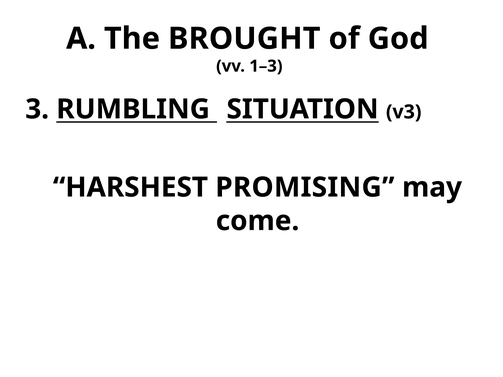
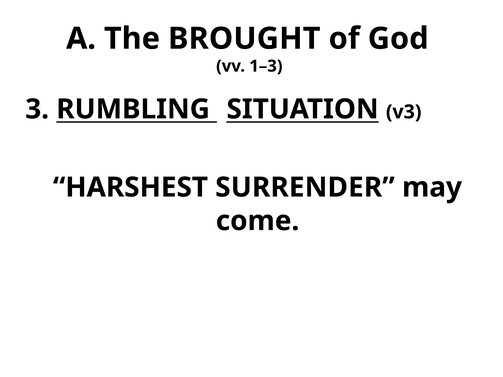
PROMISING: PROMISING -> SURRENDER
